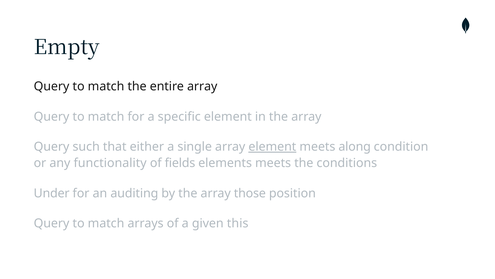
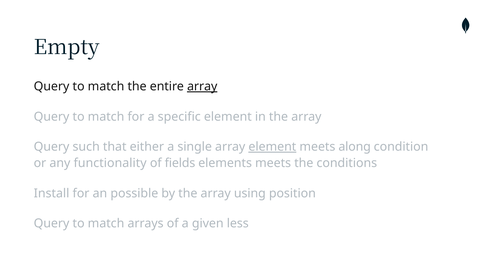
array at (202, 86) underline: none -> present
Under: Under -> Install
auditing: auditing -> possible
those: those -> using
this: this -> less
